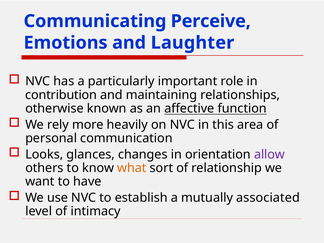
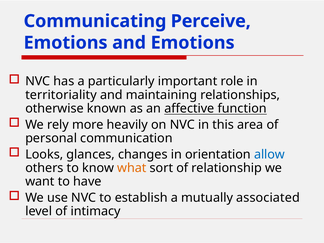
and Laughter: Laughter -> Emotions
contribution: contribution -> territoriality
allow colour: purple -> blue
